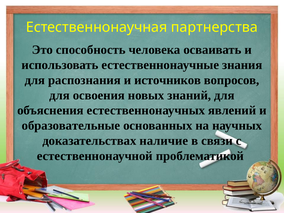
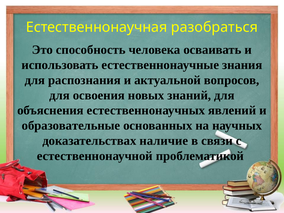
партнерства: партнерства -> разобраться
источников: источников -> актуальной
